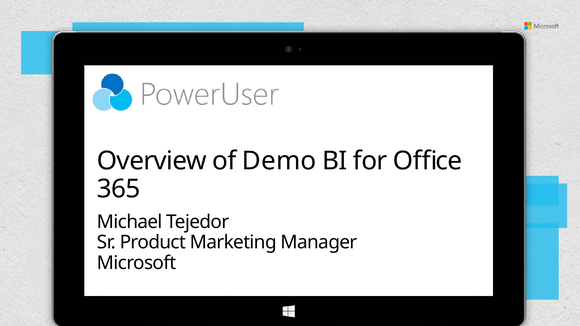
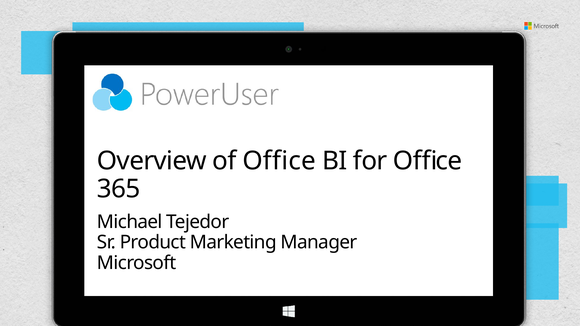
of Demo: Demo -> Office
